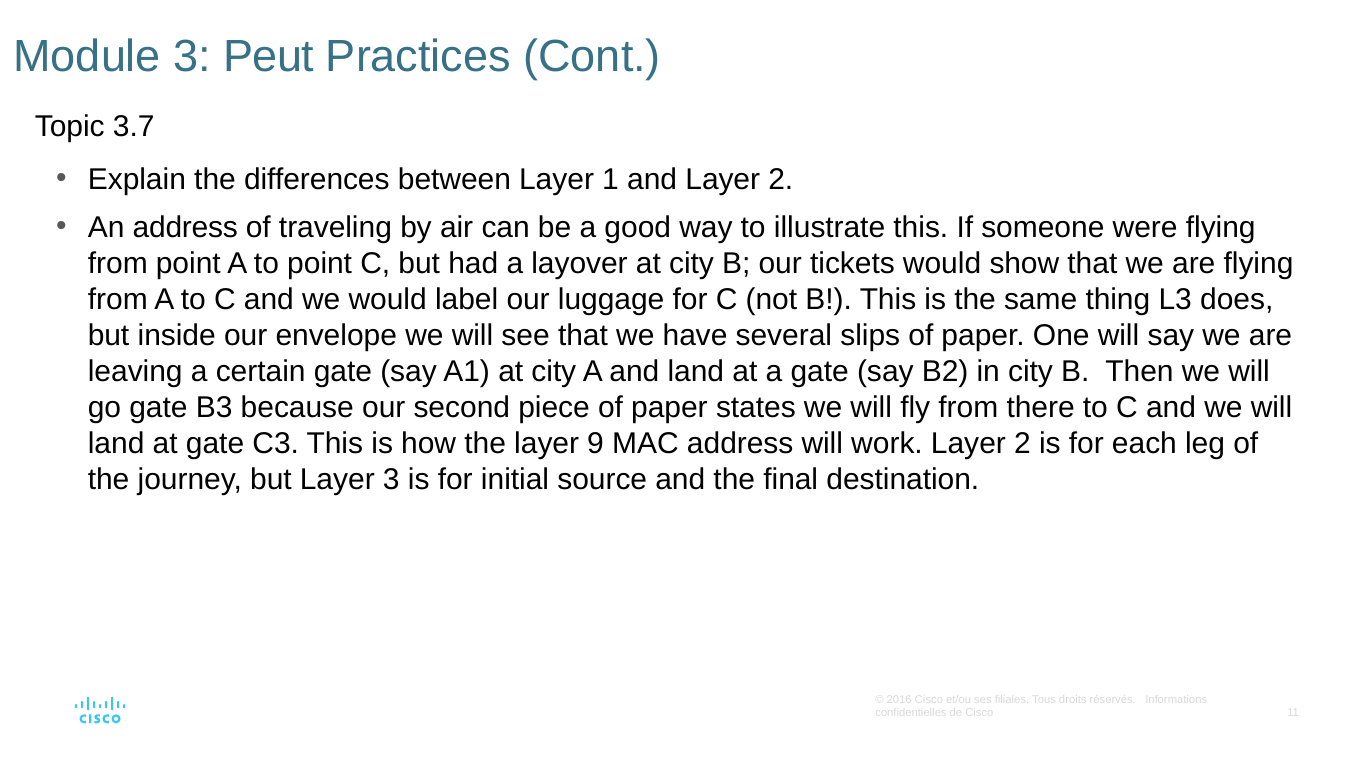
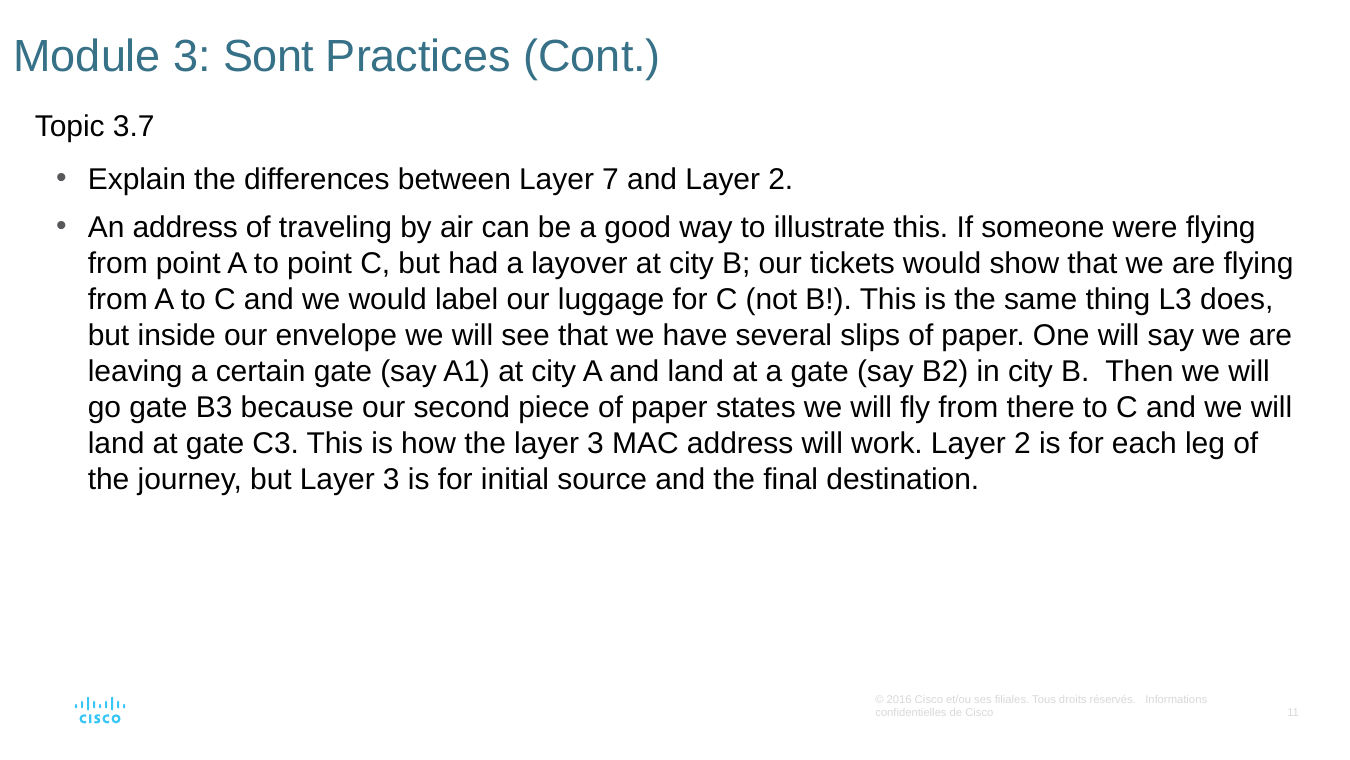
Peut: Peut -> Sont
1: 1 -> 7
the layer 9: 9 -> 3
